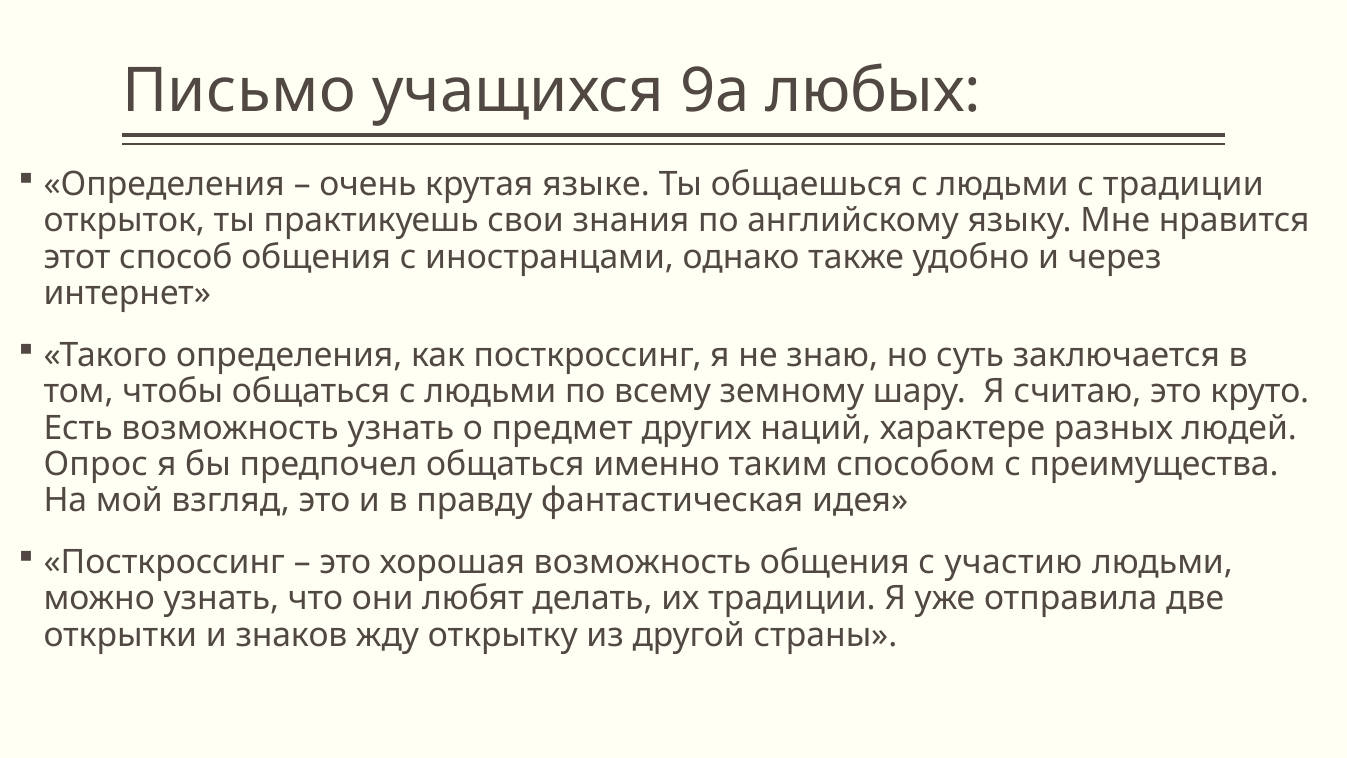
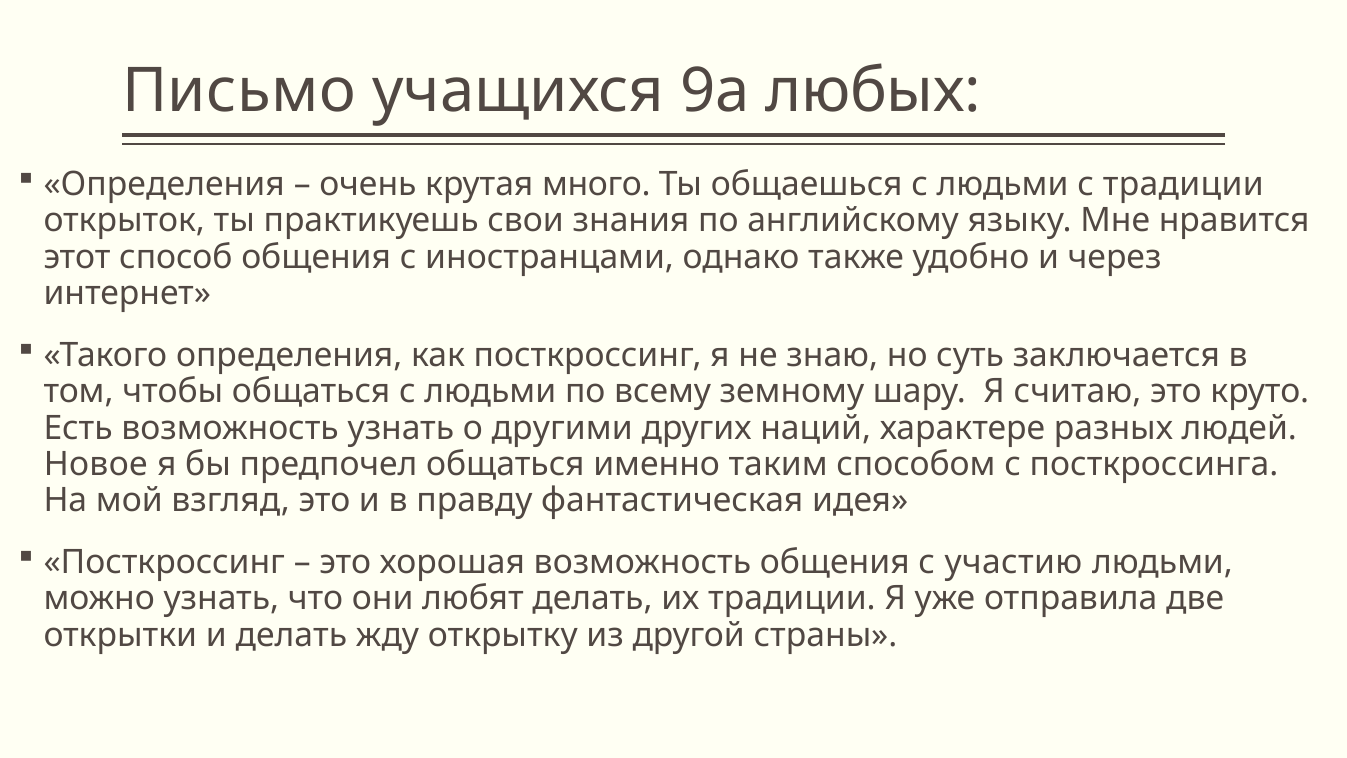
языке: языке -> много
предмет: предмет -> другими
Опрос: Опрос -> Новое
преимущества: преимущества -> посткроссинга
и знаков: знаков -> делать
